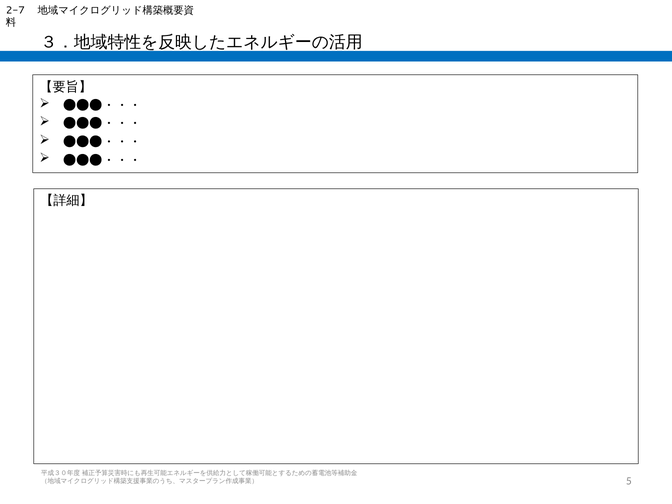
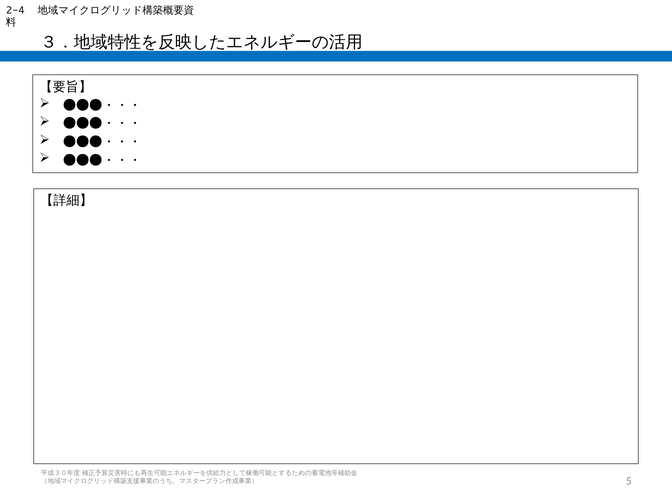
2-7: 2-7 -> 2-4
